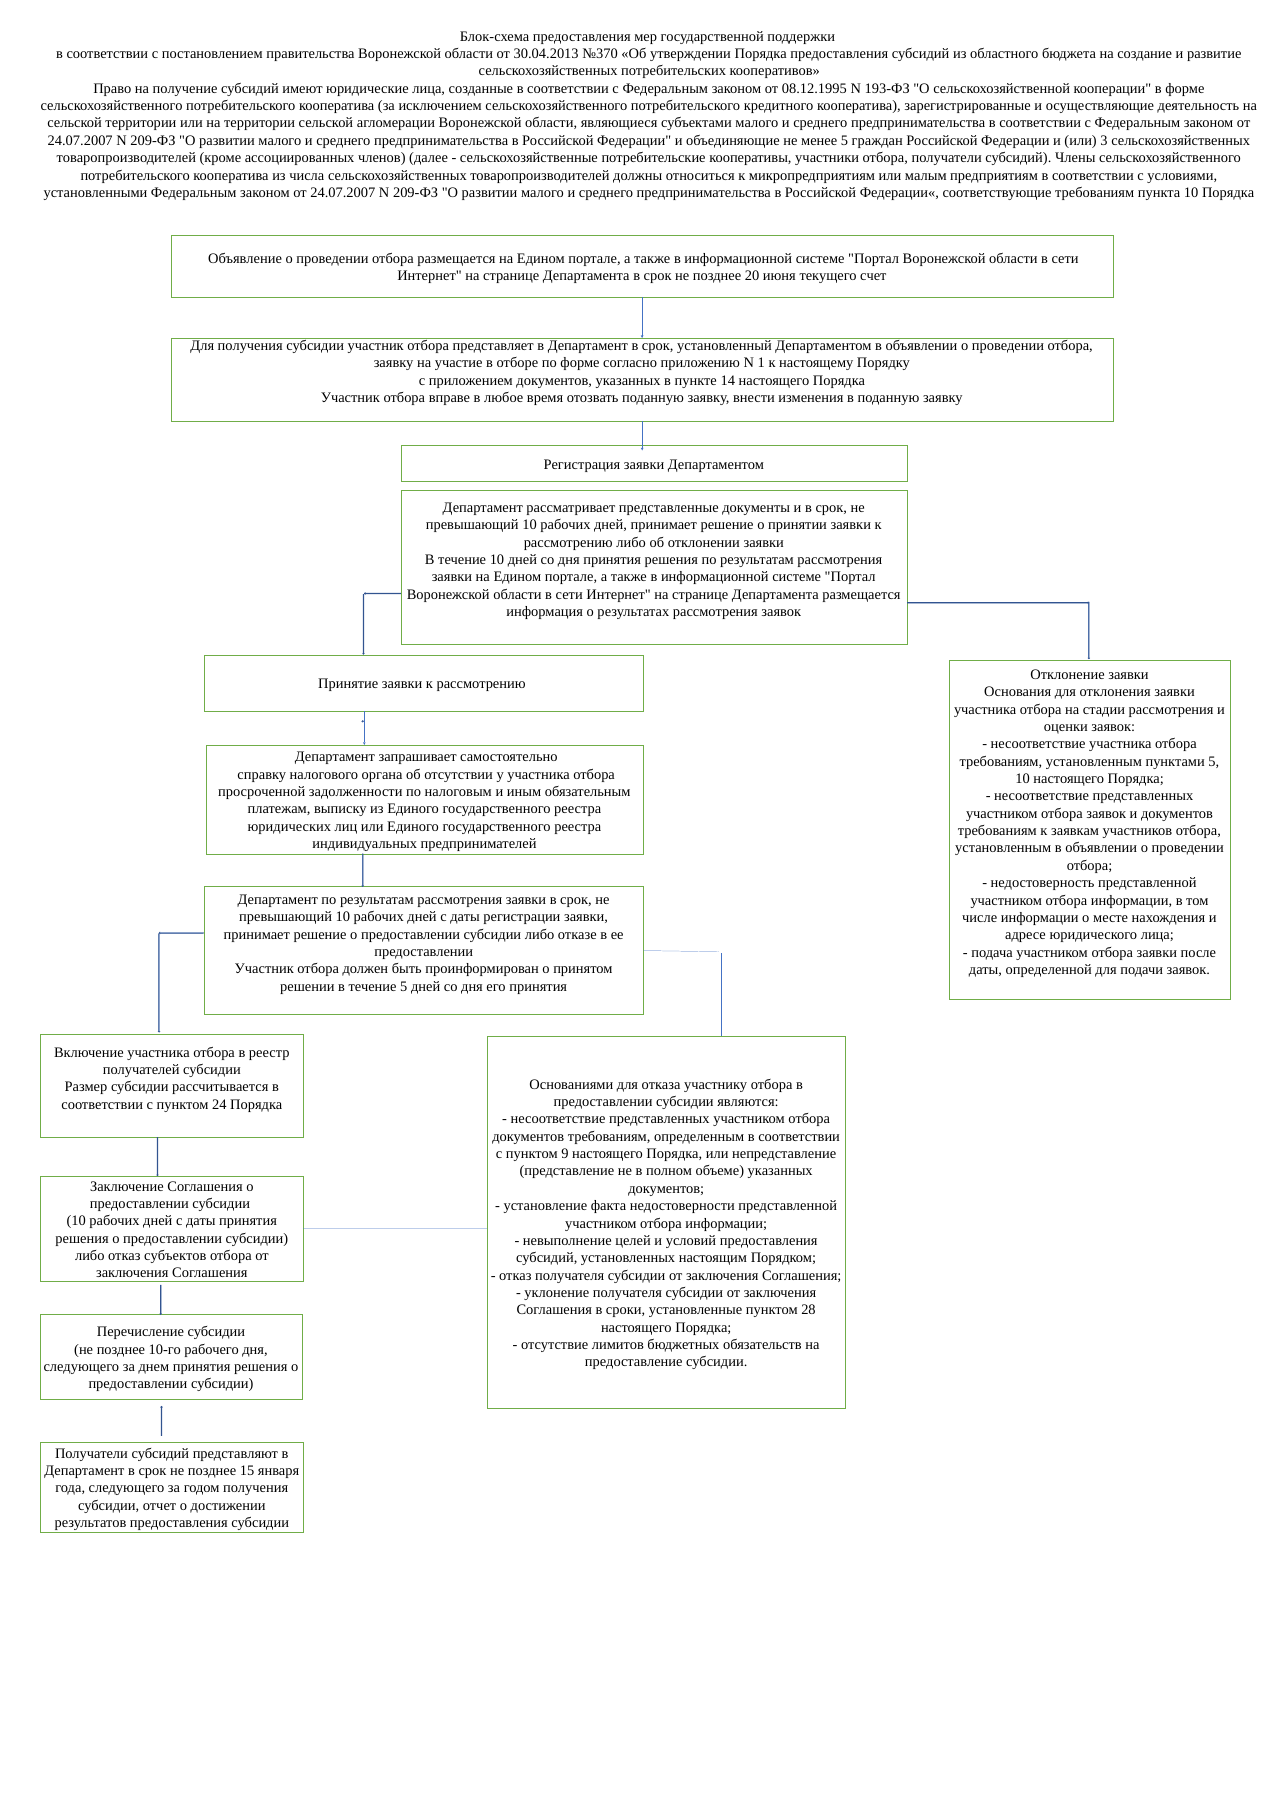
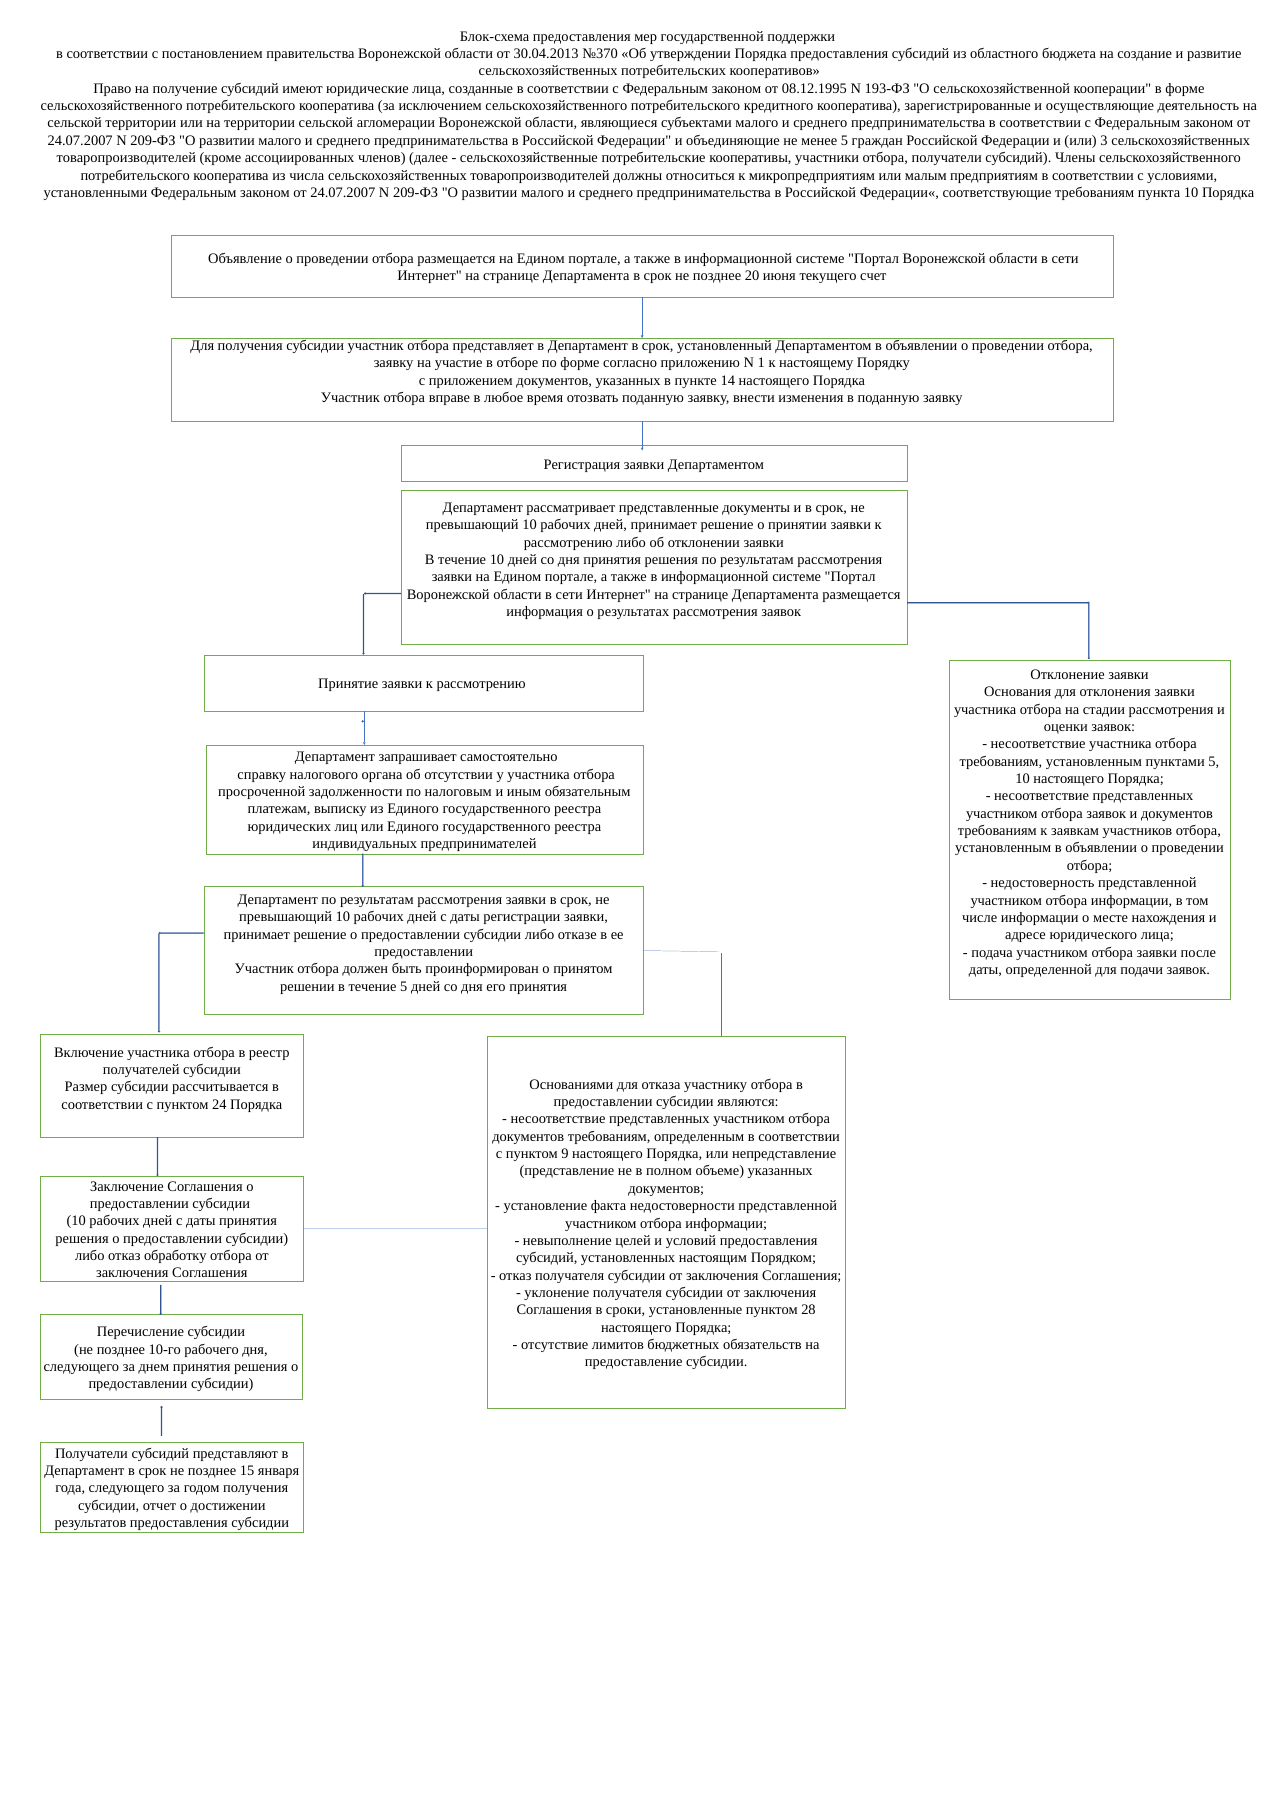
субъектов: субъектов -> обработку
